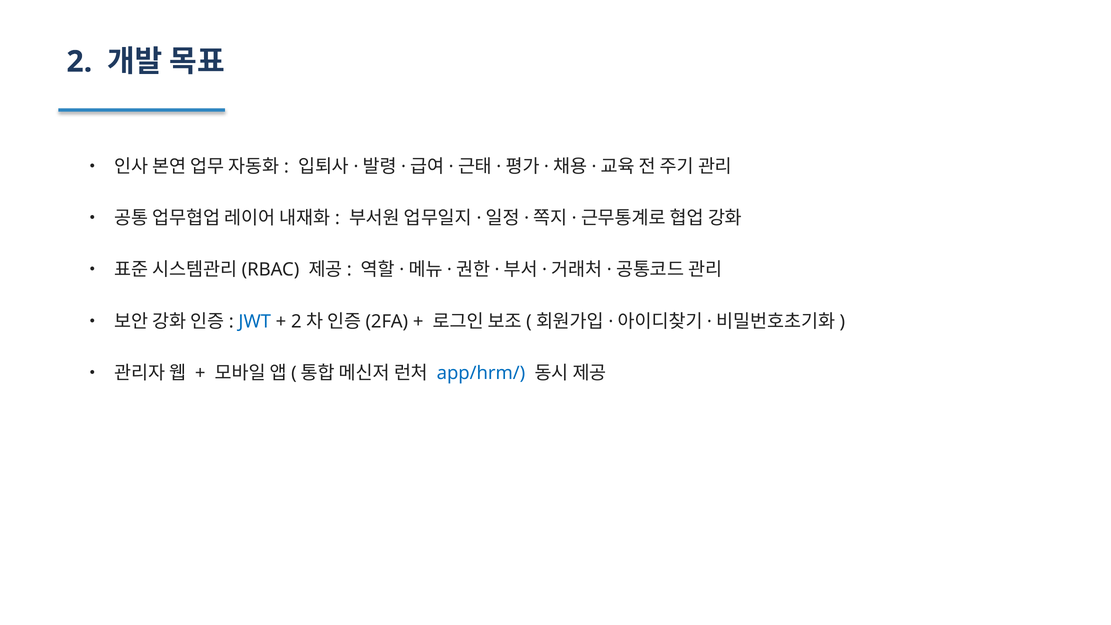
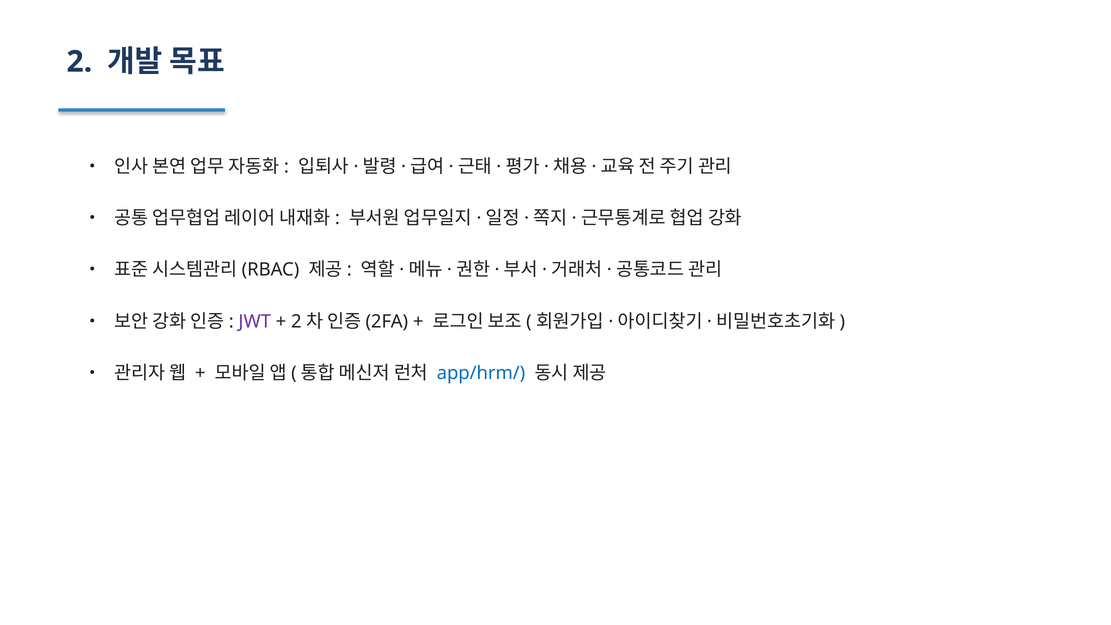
JWT colour: blue -> purple
